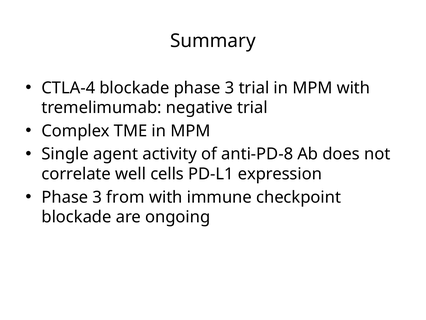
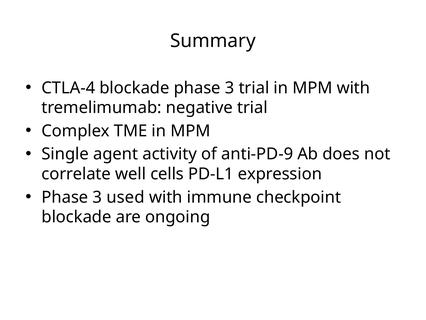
anti-PD-8: anti-PD-8 -> anti-PD-9
from: from -> used
